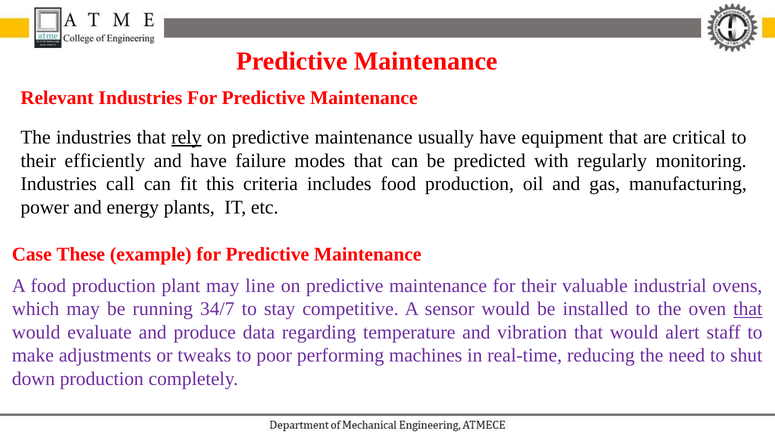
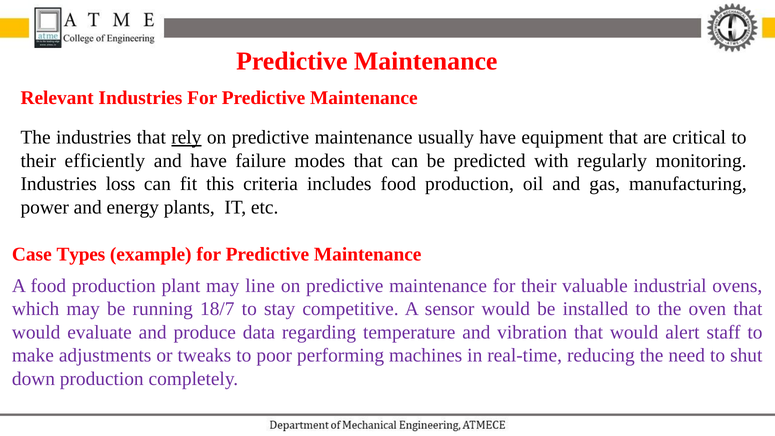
call: call -> loss
These: These -> Types
34/7: 34/7 -> 18/7
that at (748, 309) underline: present -> none
